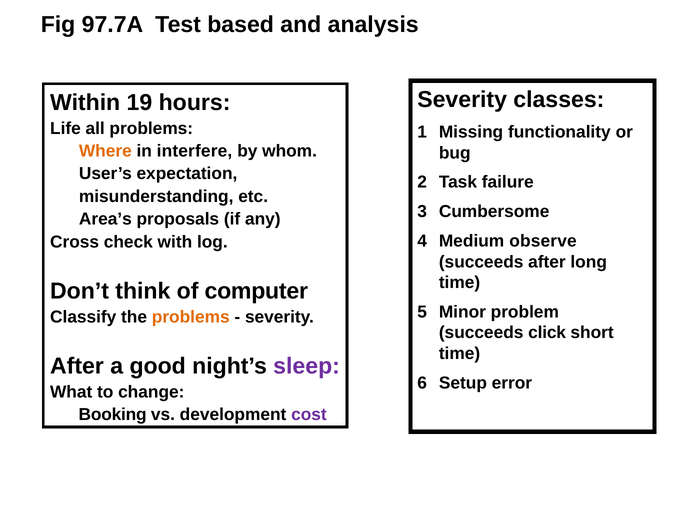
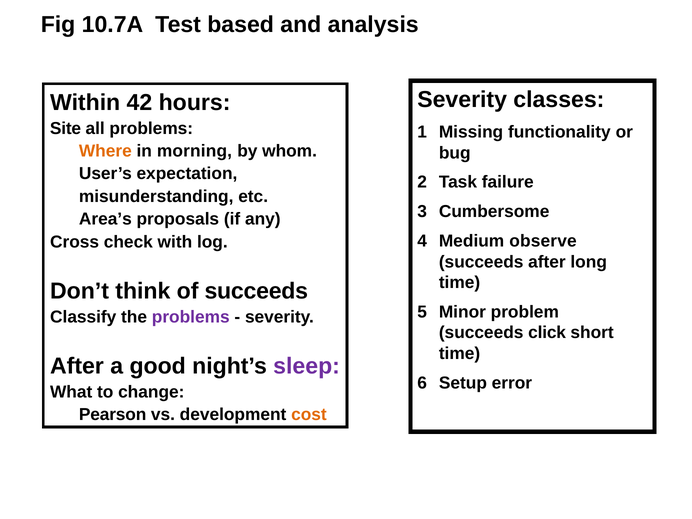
97.7A: 97.7A -> 10.7A
19: 19 -> 42
Life: Life -> Site
interfere: interfere -> morning
of computer: computer -> succeeds
problems at (191, 317) colour: orange -> purple
Booking: Booking -> Pearson
cost colour: purple -> orange
